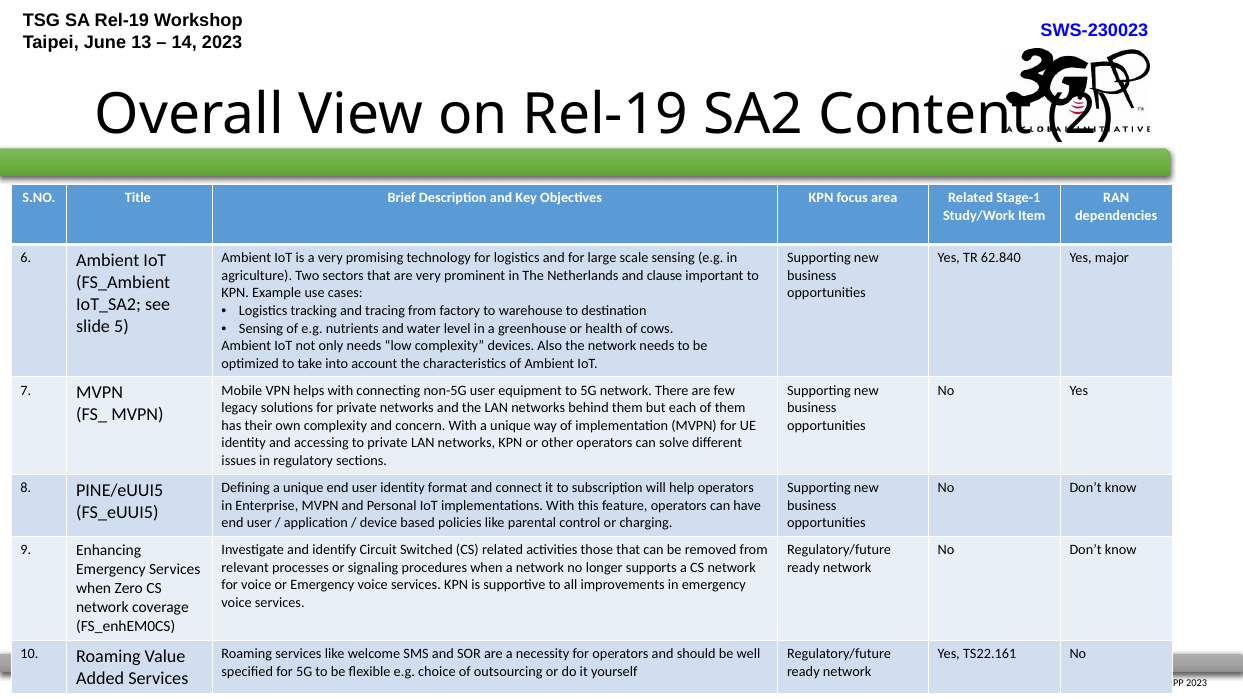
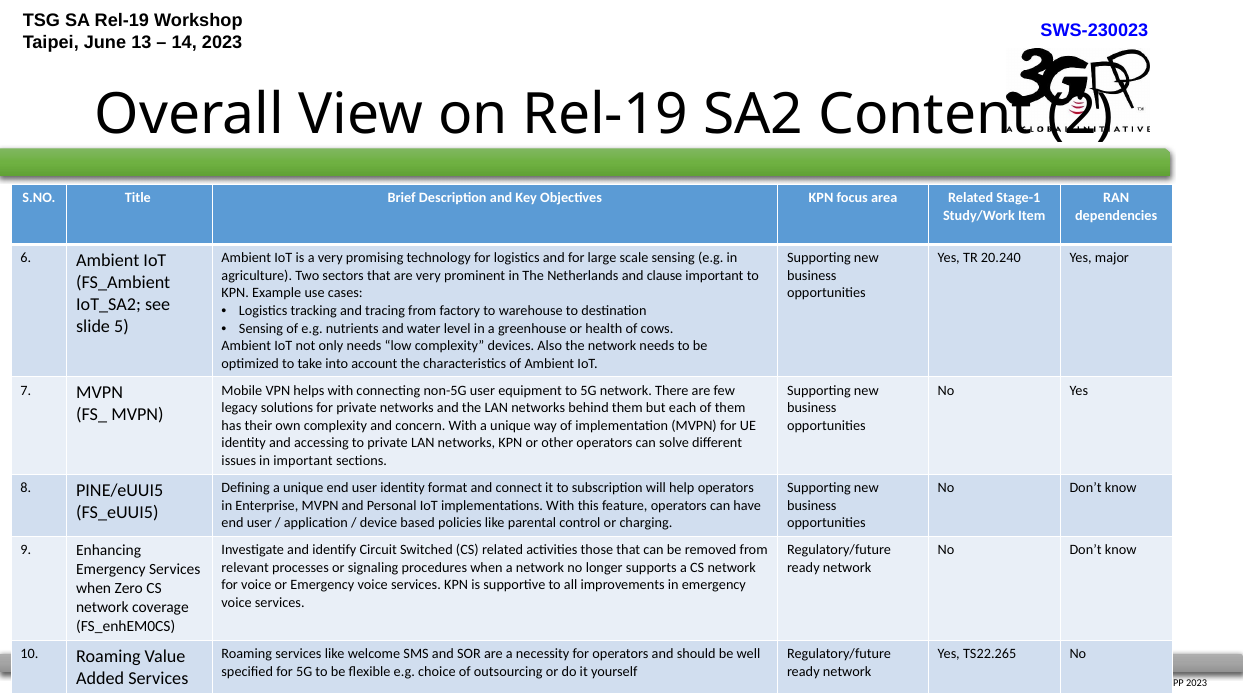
62.840: 62.840 -> 20.240
in regulatory: regulatory -> important
TS22.161: TS22.161 -> TS22.265
